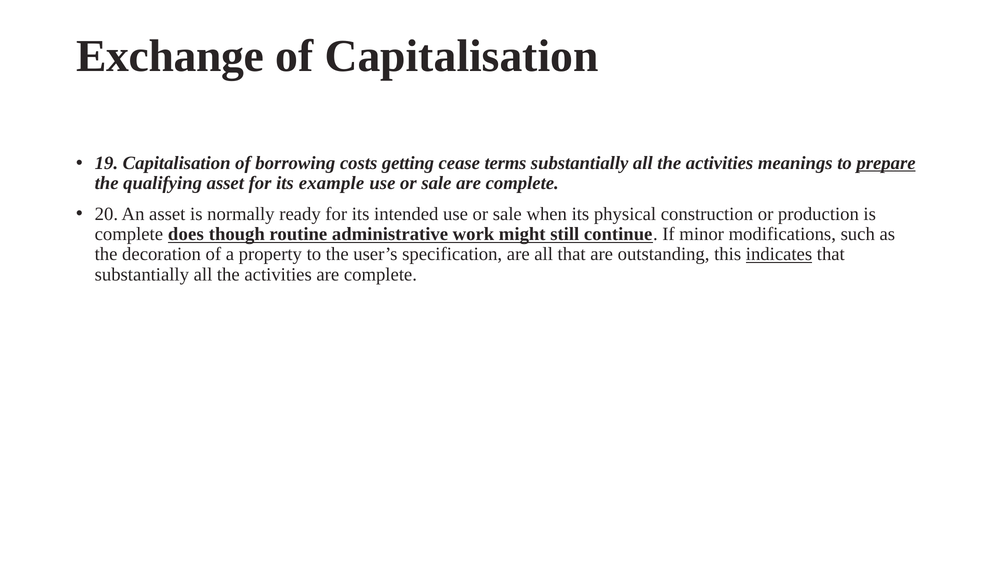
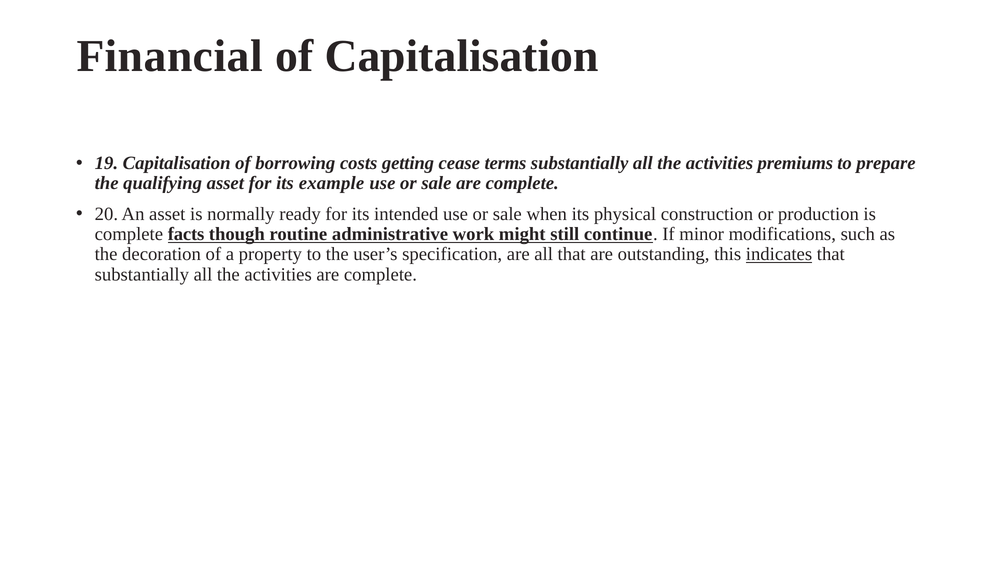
Exchange: Exchange -> Financial
meanings: meanings -> premiums
prepare underline: present -> none
does: does -> facts
